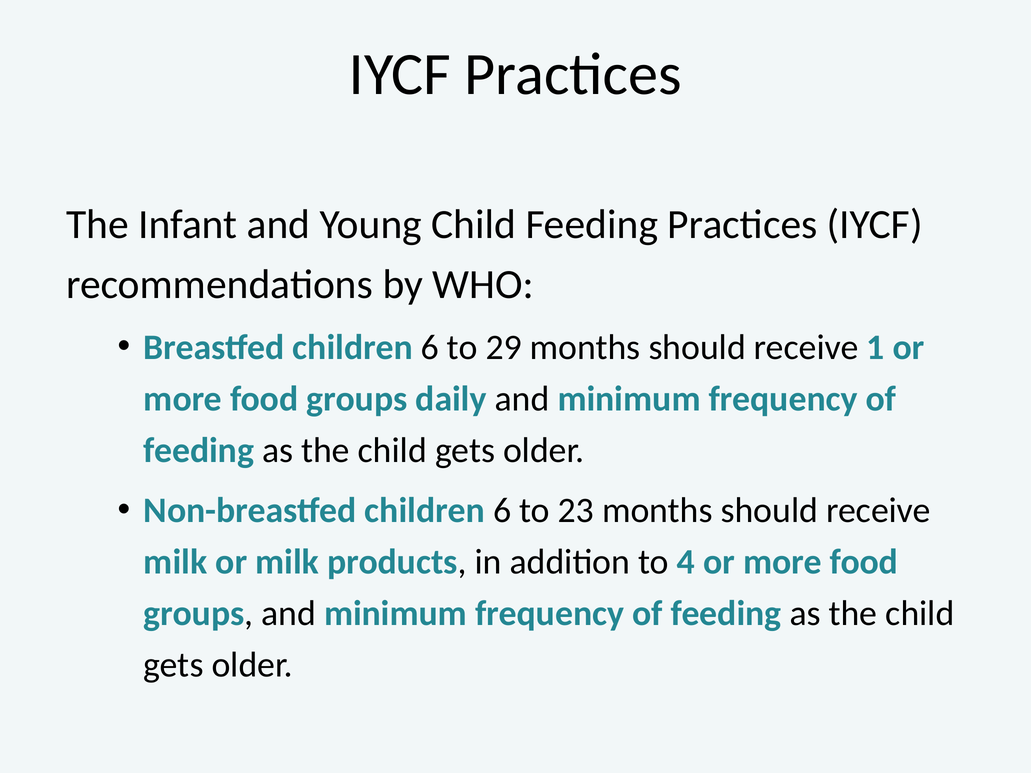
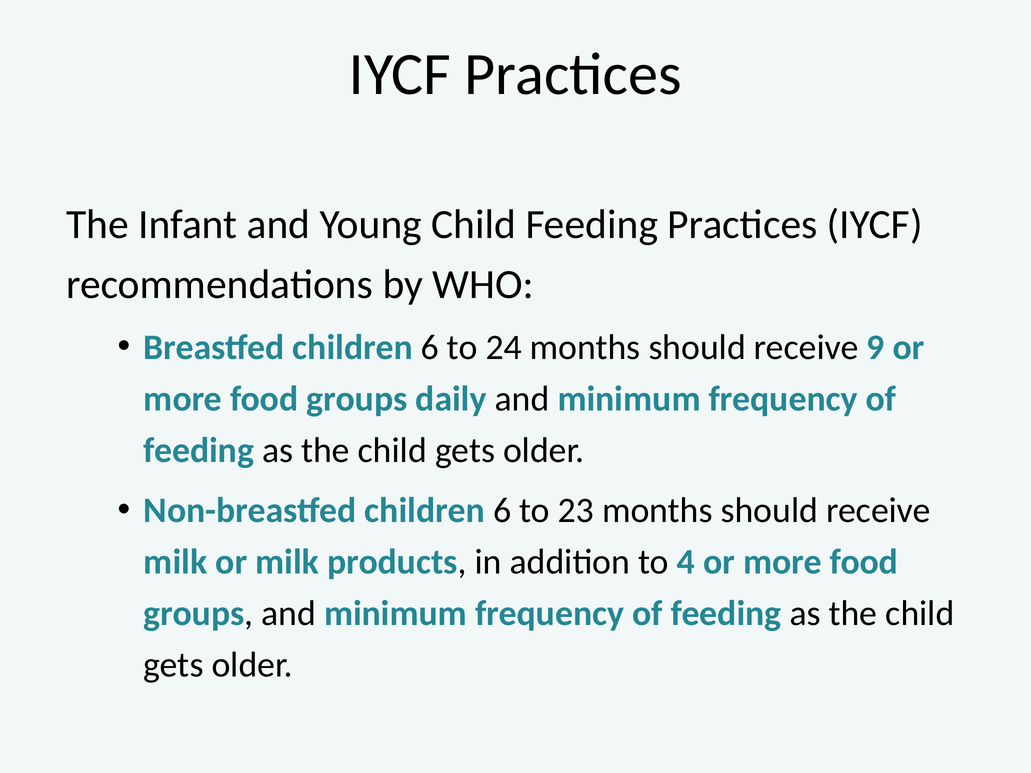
29: 29 -> 24
1: 1 -> 9
